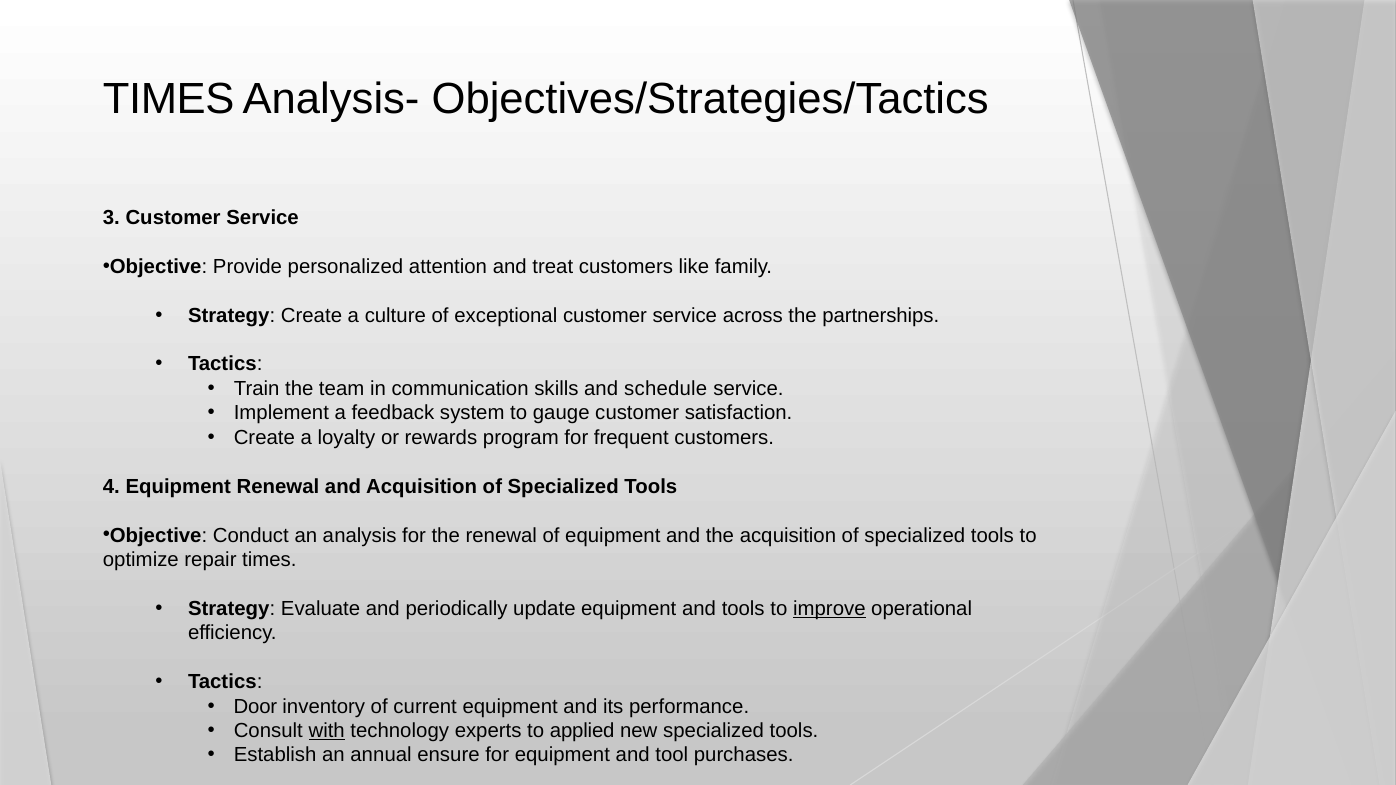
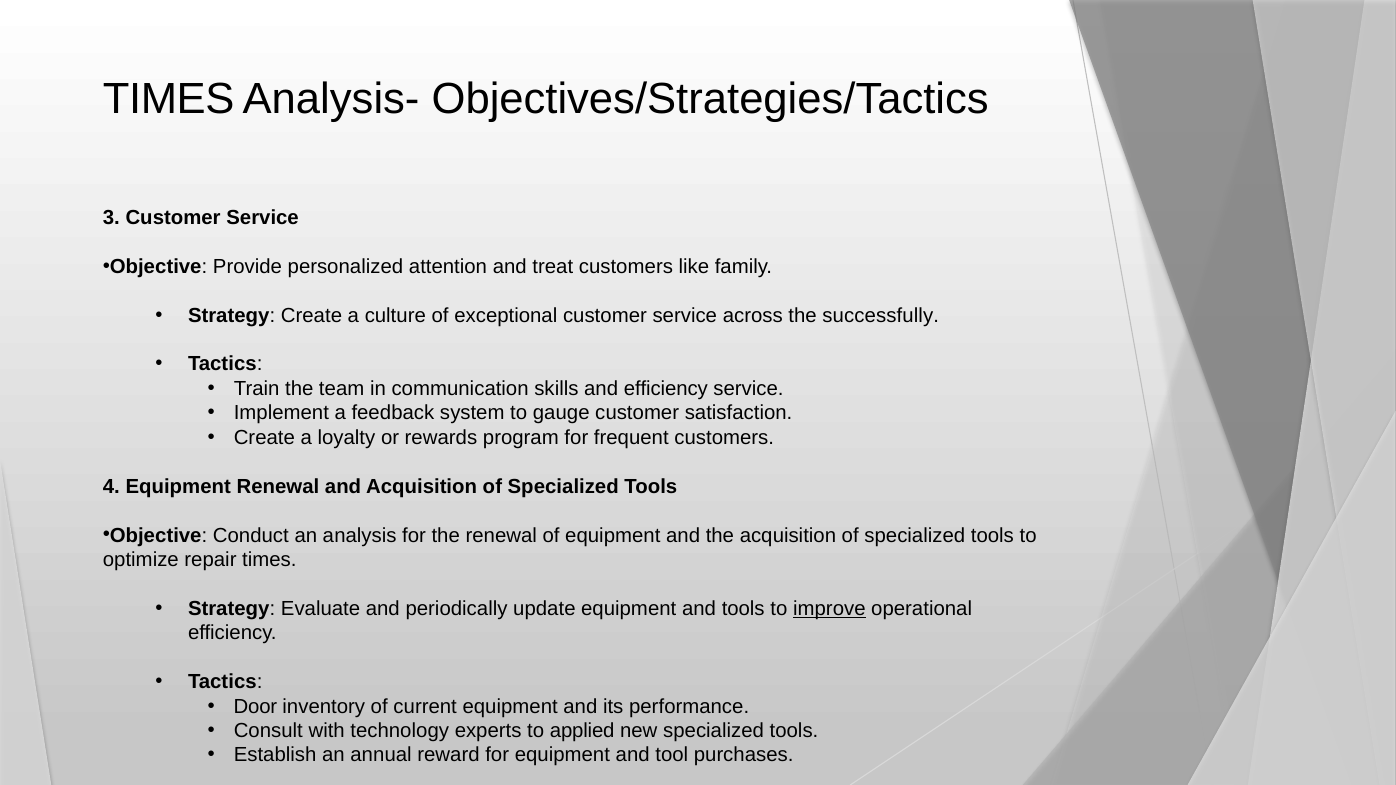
partnerships: partnerships -> successfully
and schedule: schedule -> efficiency
with underline: present -> none
ensure: ensure -> reward
